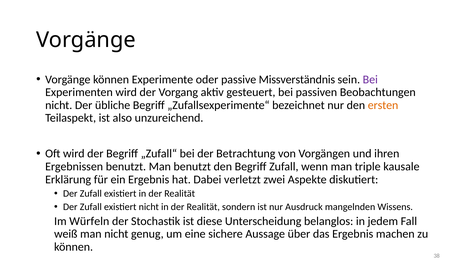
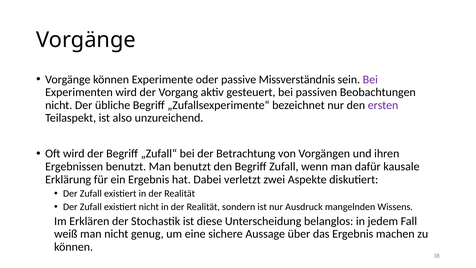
ersten colour: orange -> purple
triple: triple -> dafür
Würfeln: Würfeln -> Erklären
